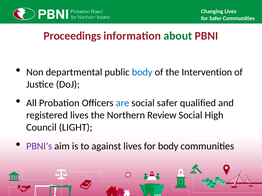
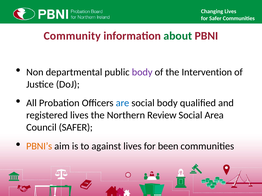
Proceedings: Proceedings -> Community
body at (142, 72) colour: blue -> purple
social safer: safer -> body
High: High -> Area
Council LIGHT: LIGHT -> SAFER
PBNI’s colour: purple -> orange
for body: body -> been
